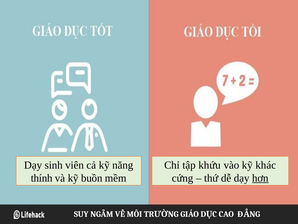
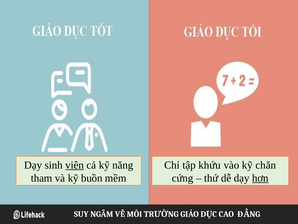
viên underline: none -> present
khác: khác -> chăn
thính: thính -> tham
